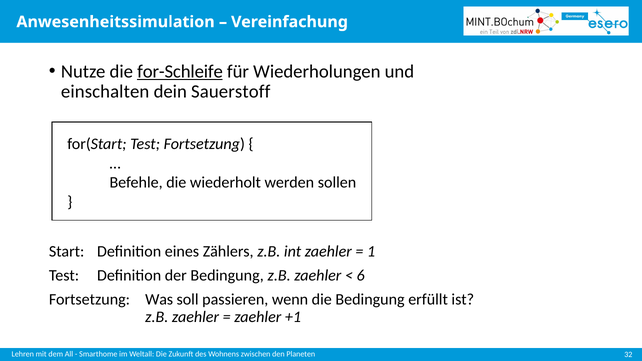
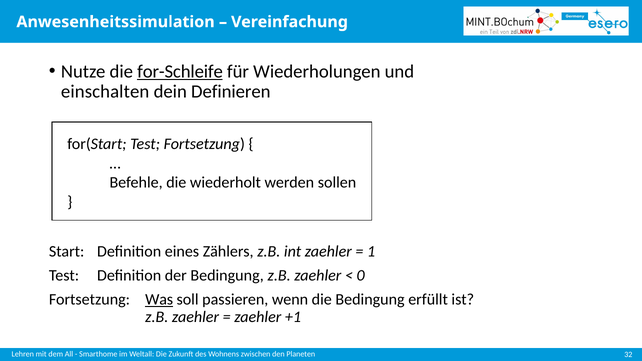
Sauerstoff: Sauerstoff -> Definieren
6: 6 -> 0
Was underline: none -> present
